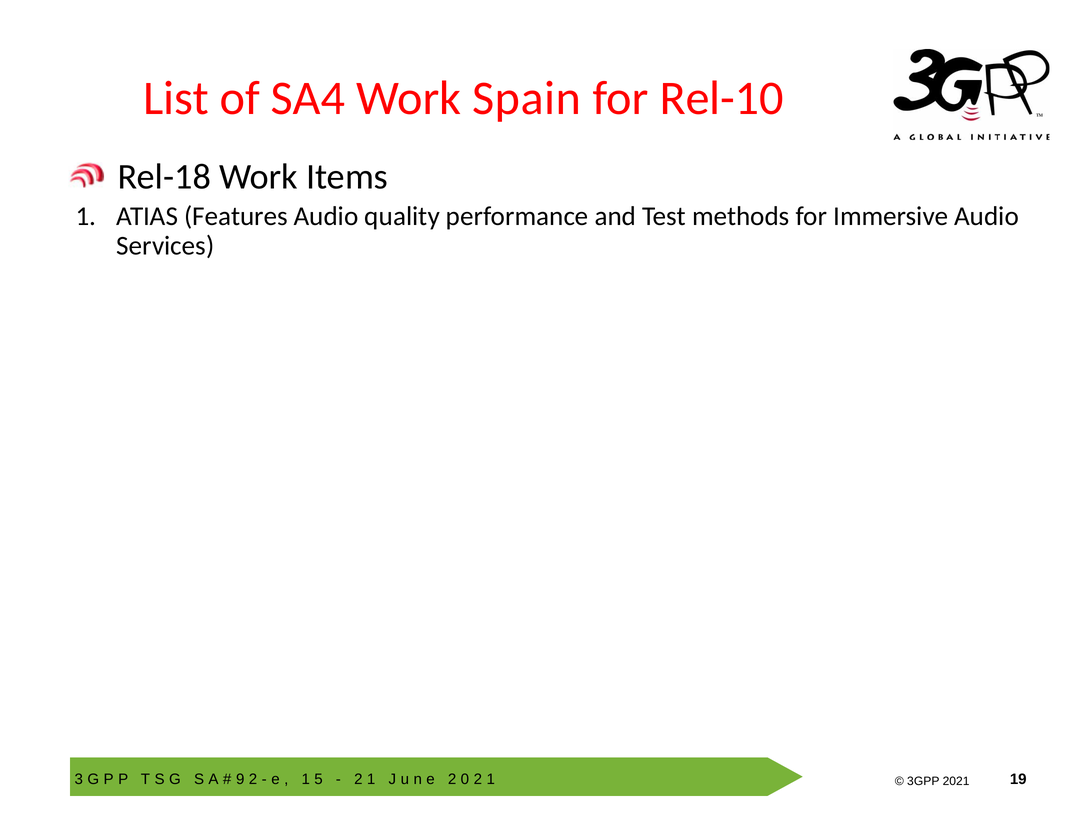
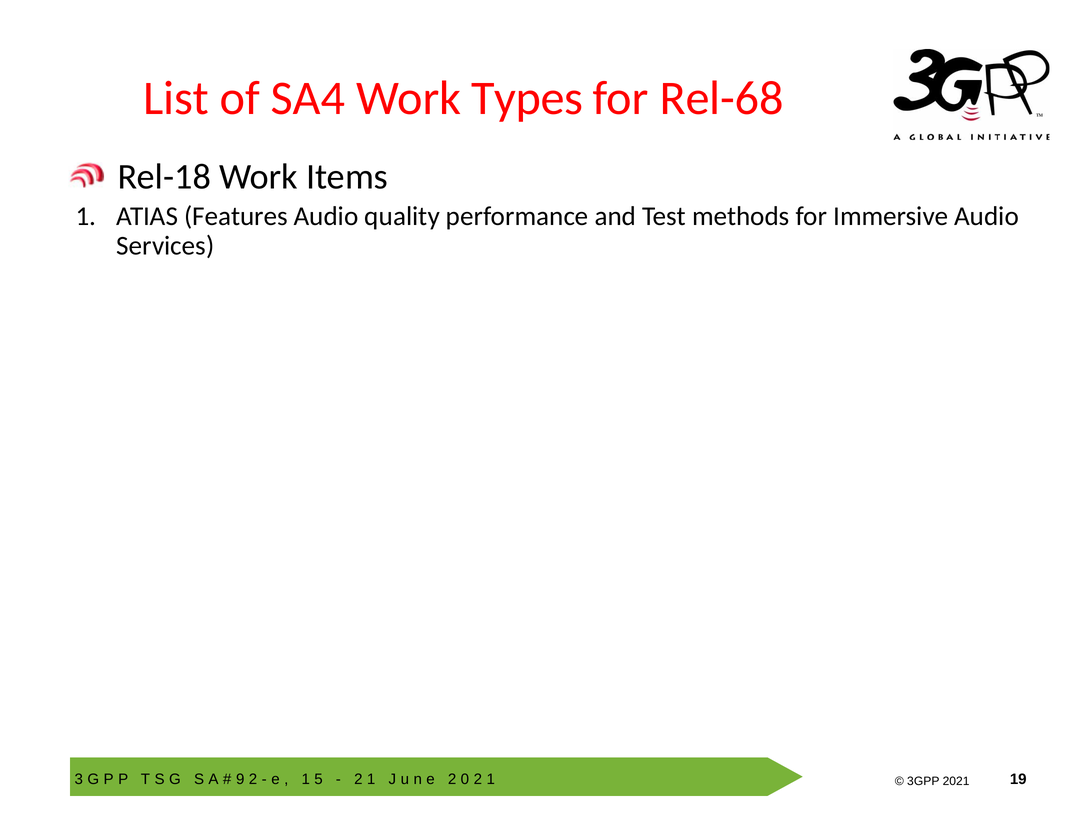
Spain: Spain -> Types
Rel-10: Rel-10 -> Rel-68
